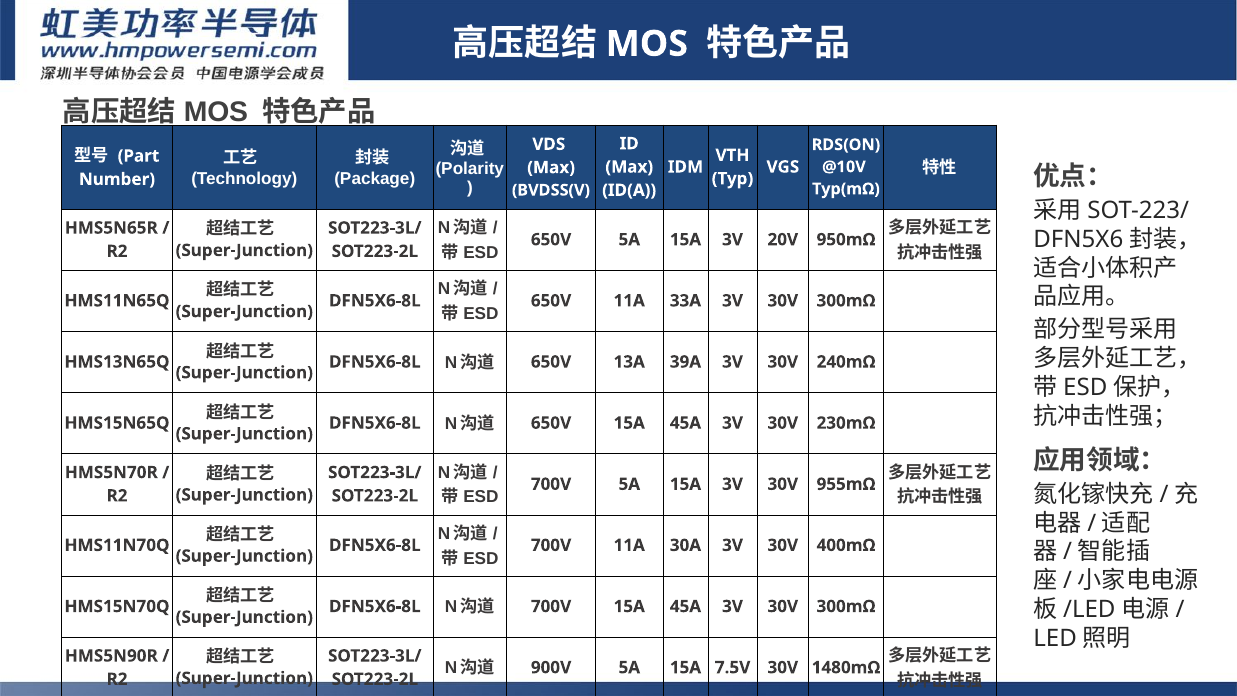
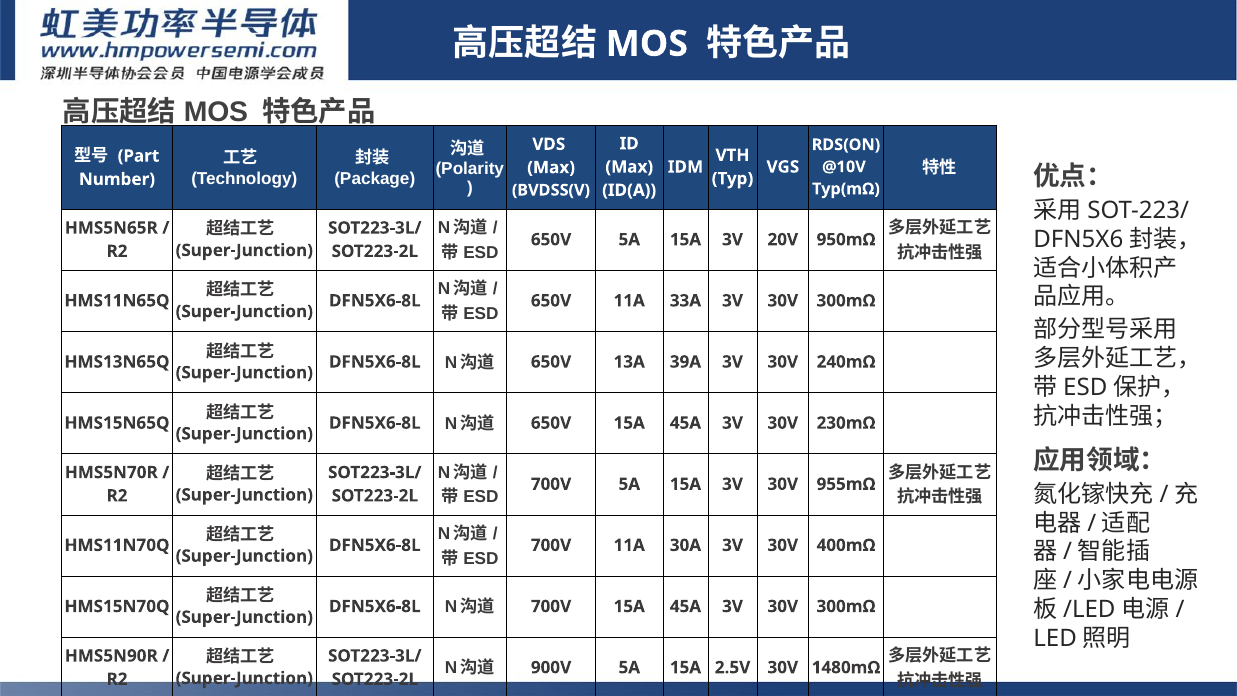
7.5V: 7.5V -> 2.5V
